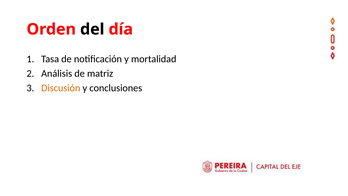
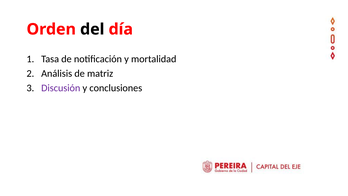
Discusión colour: orange -> purple
